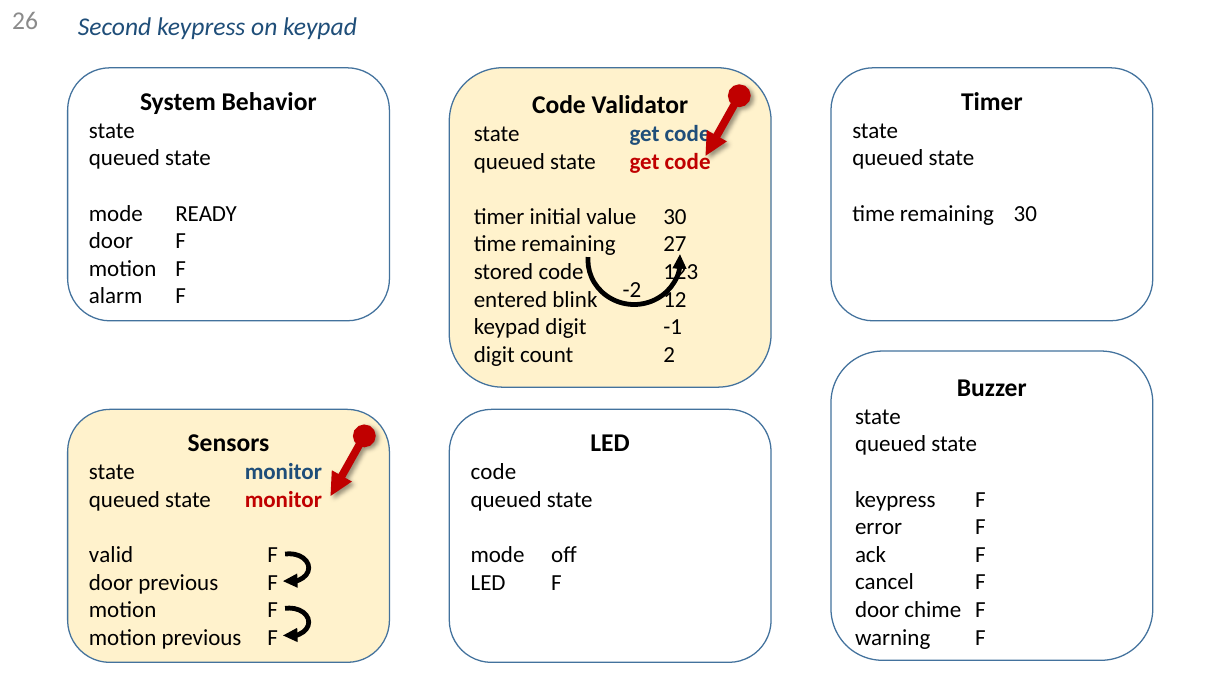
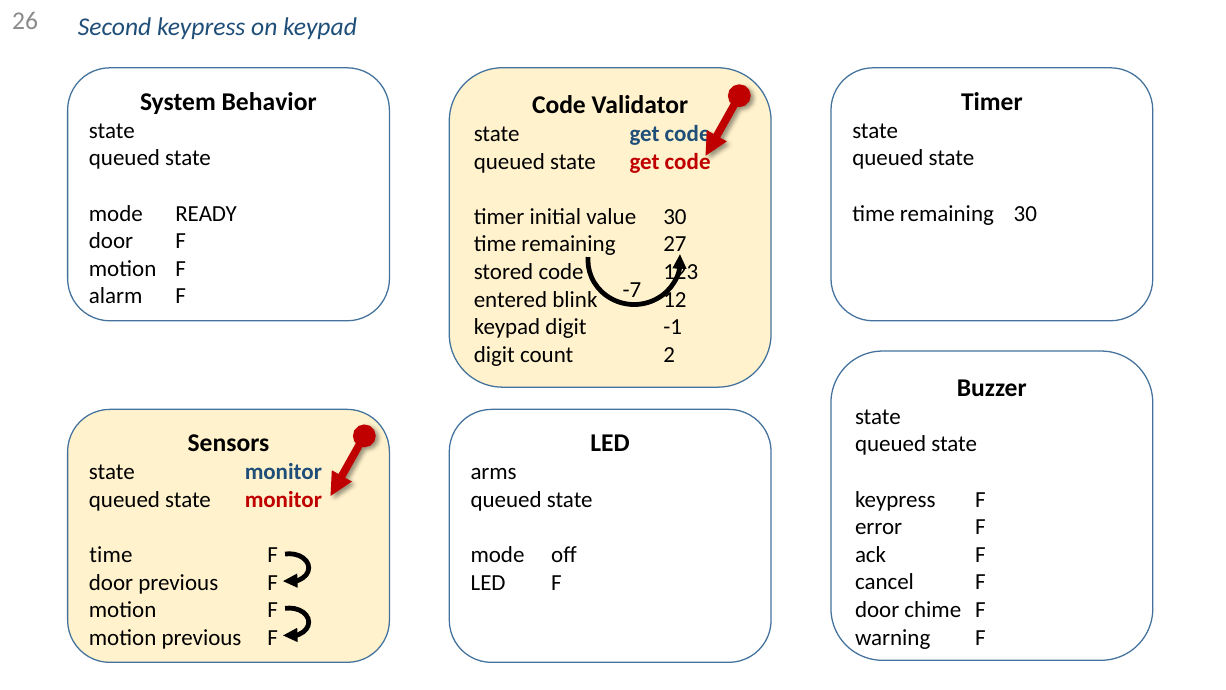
-2: -2 -> -7
code at (493, 472): code -> arms
valid at (111, 555): valid -> time
